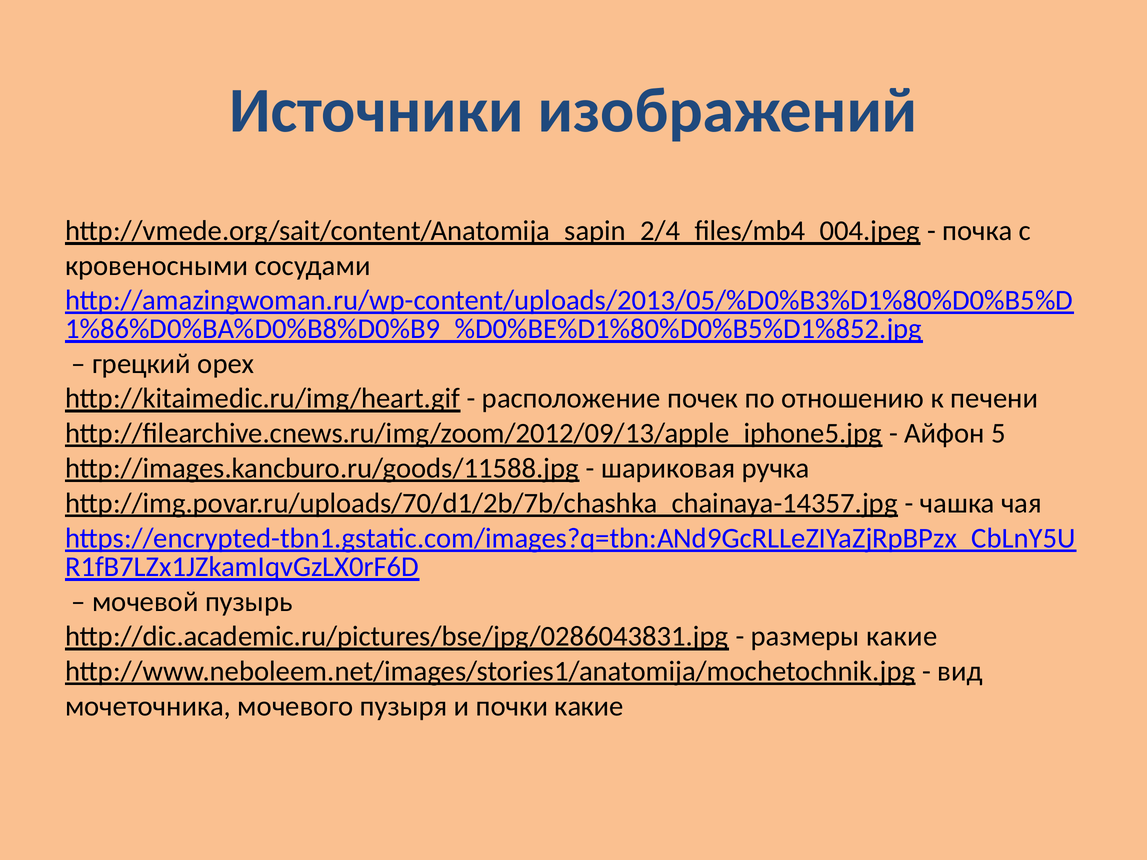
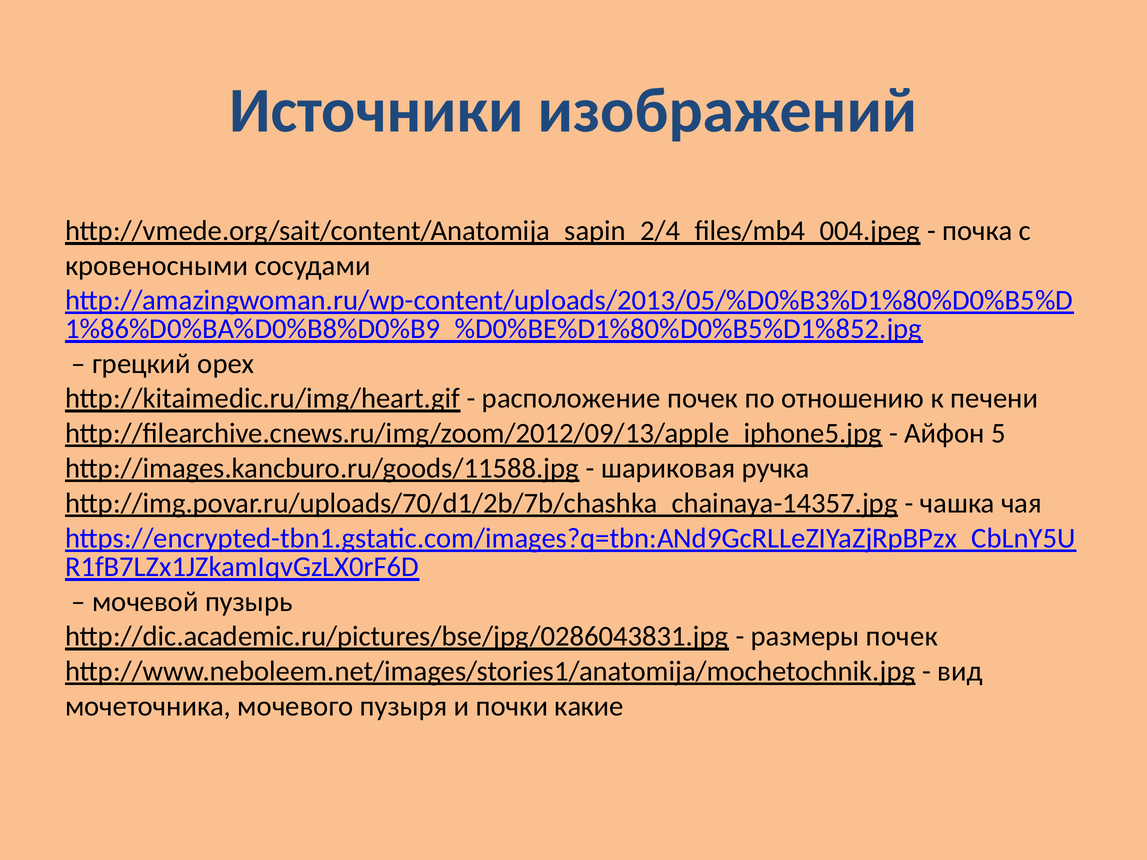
размеры какие: какие -> почек
